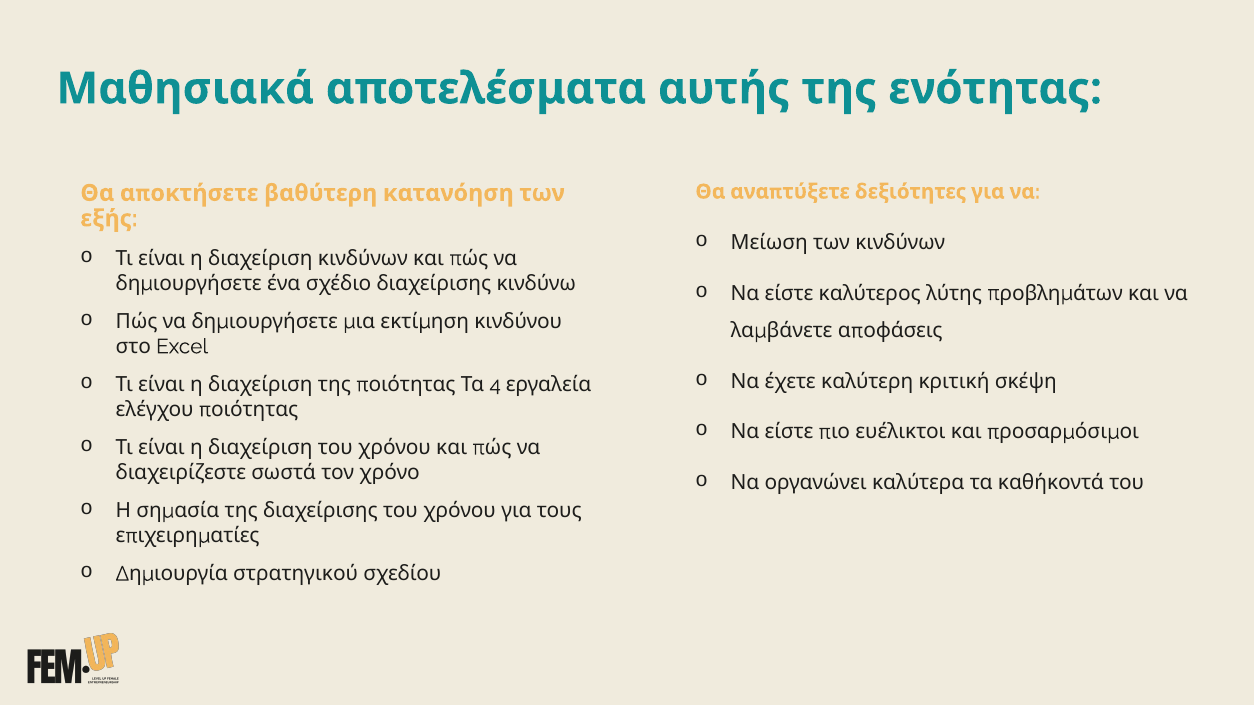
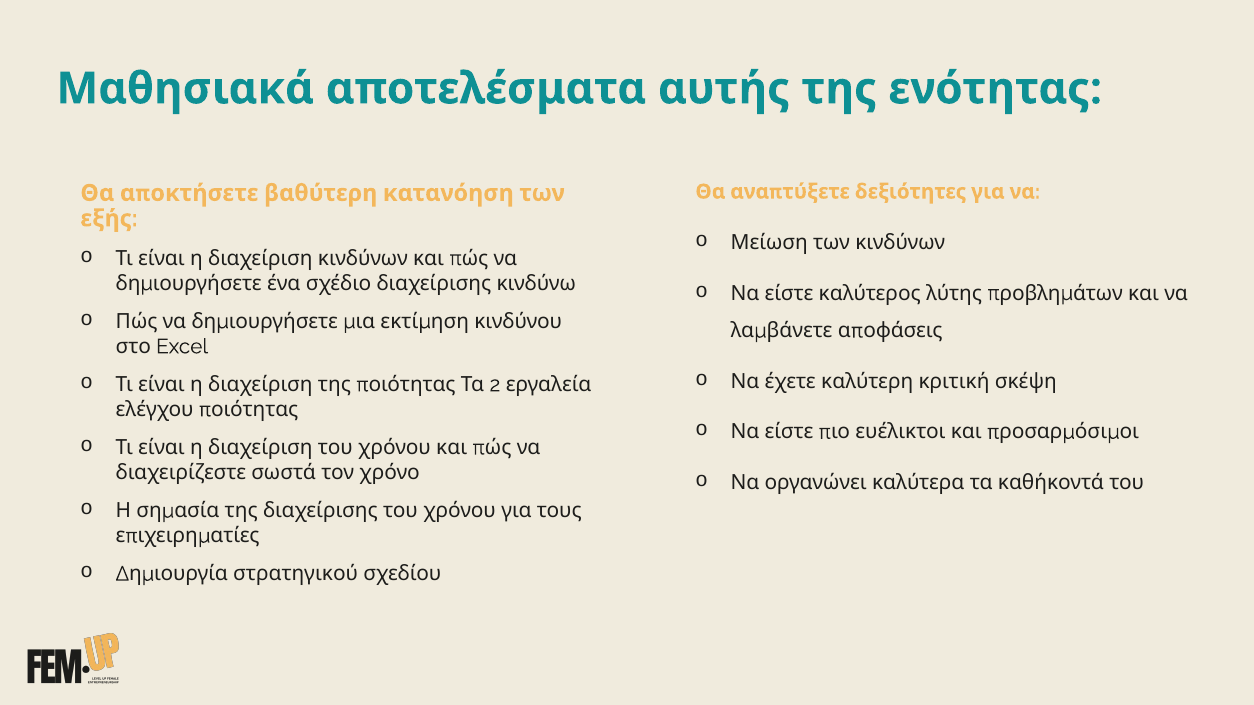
4: 4 -> 2
